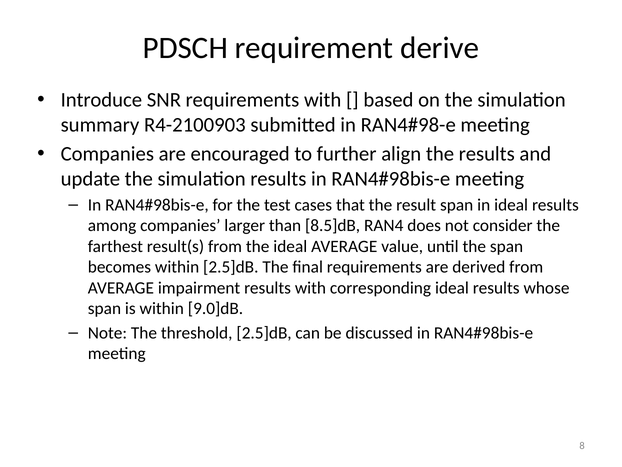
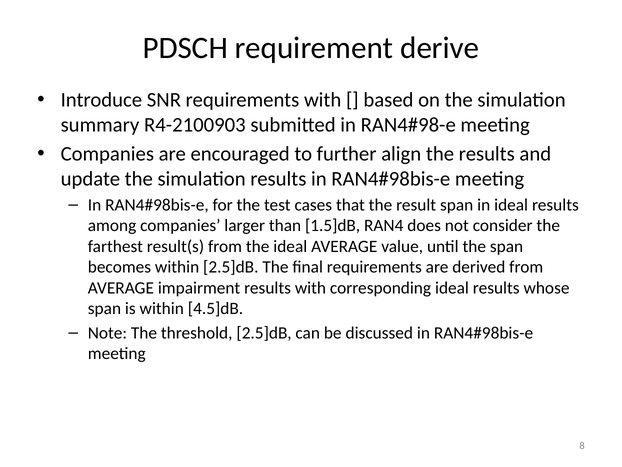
8.5]dB: 8.5]dB -> 1.5]dB
9.0]dB: 9.0]dB -> 4.5]dB
